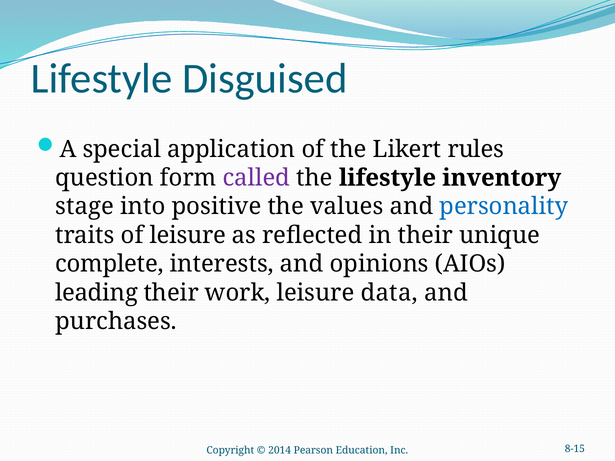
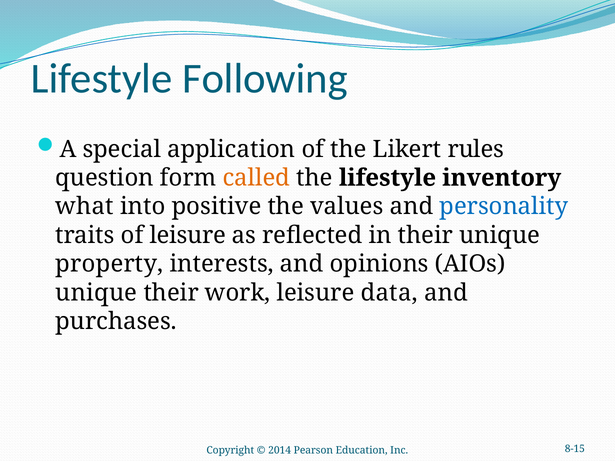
Disguised: Disguised -> Following
called colour: purple -> orange
stage: stage -> what
complete: complete -> property
leading at (96, 293): leading -> unique
